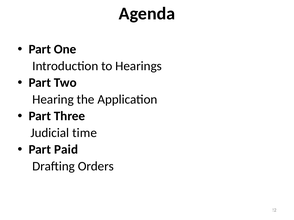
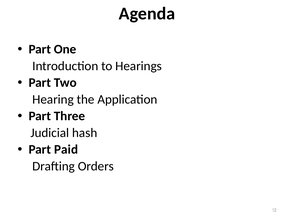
time: time -> hash
